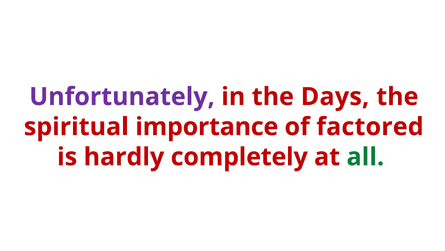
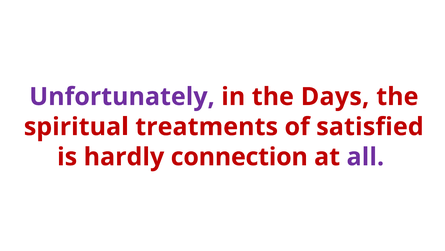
importance: importance -> treatments
factored: factored -> satisfied
completely: completely -> connection
all colour: green -> purple
